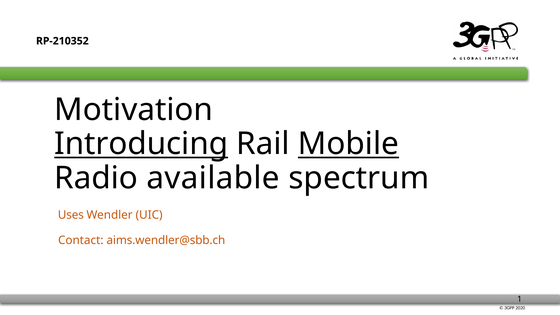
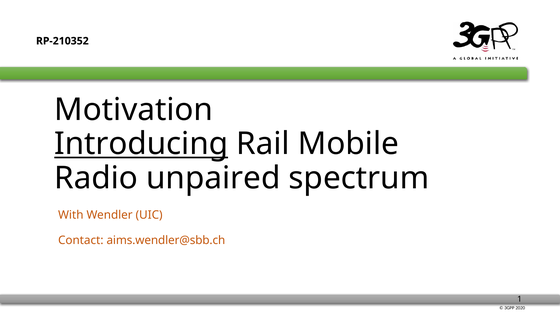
Mobile underline: present -> none
available: available -> unpaired
Uses: Uses -> With
